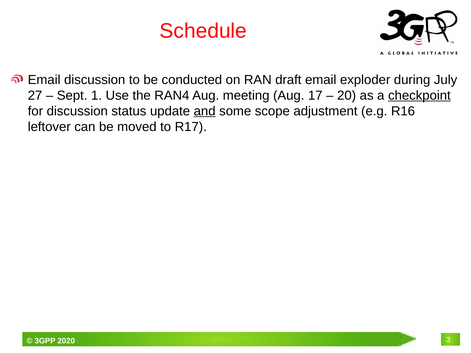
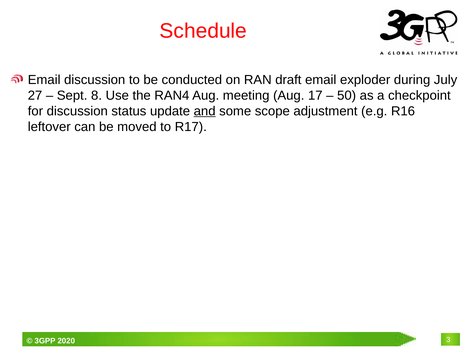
1: 1 -> 8
20: 20 -> 50
checkpoint underline: present -> none
